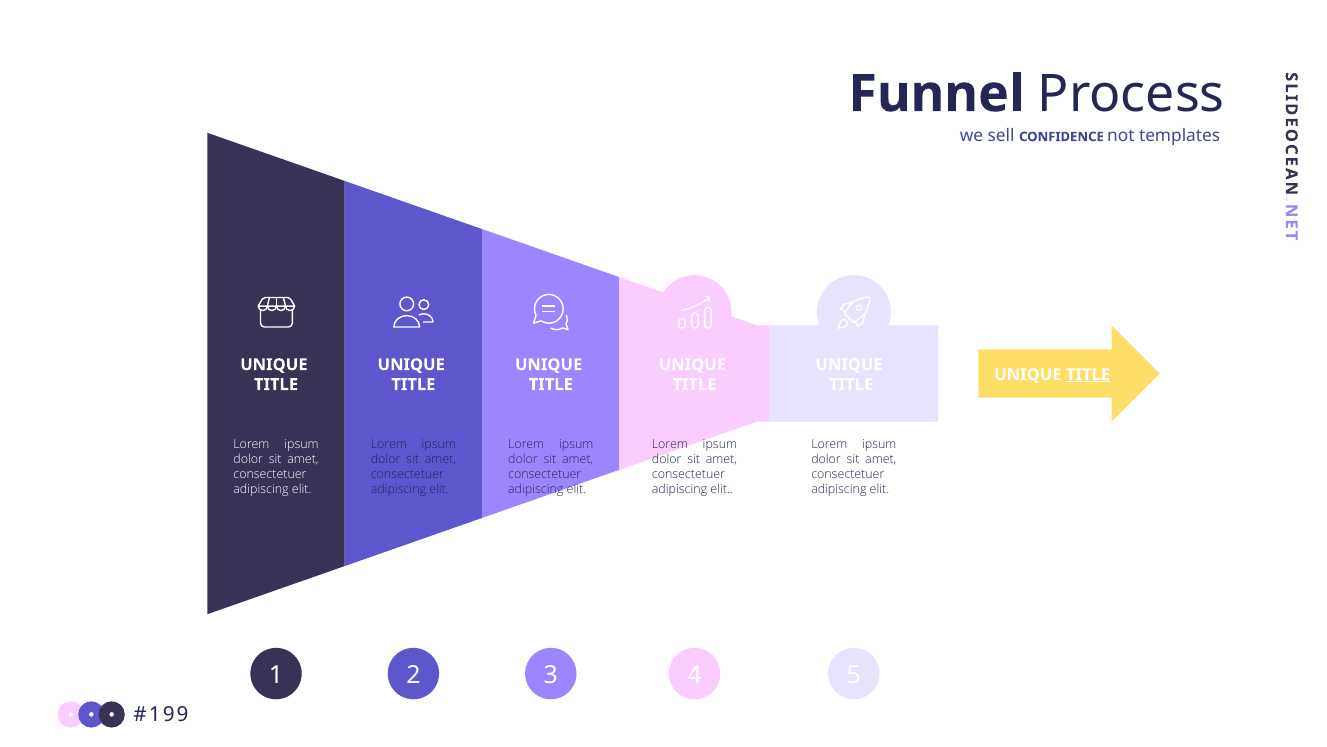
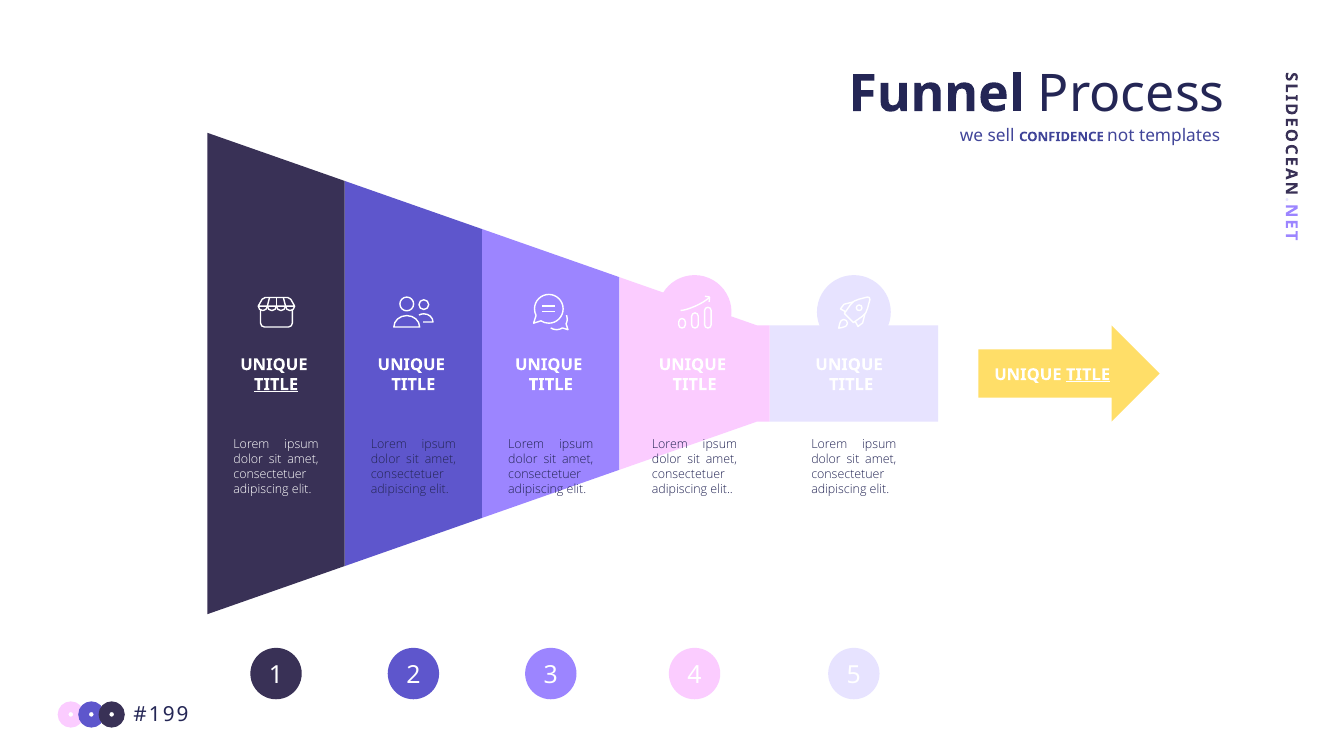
TITLE at (276, 384) underline: none -> present
